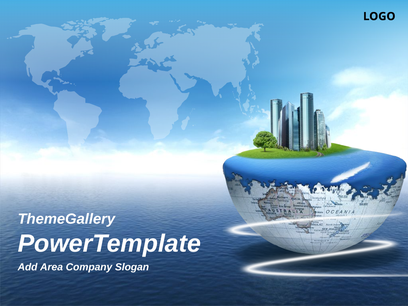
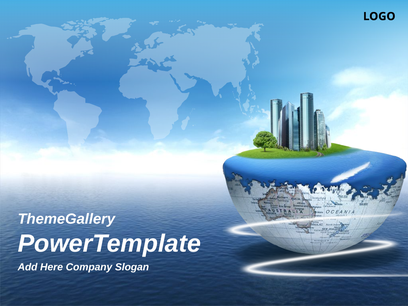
Area: Area -> Here
